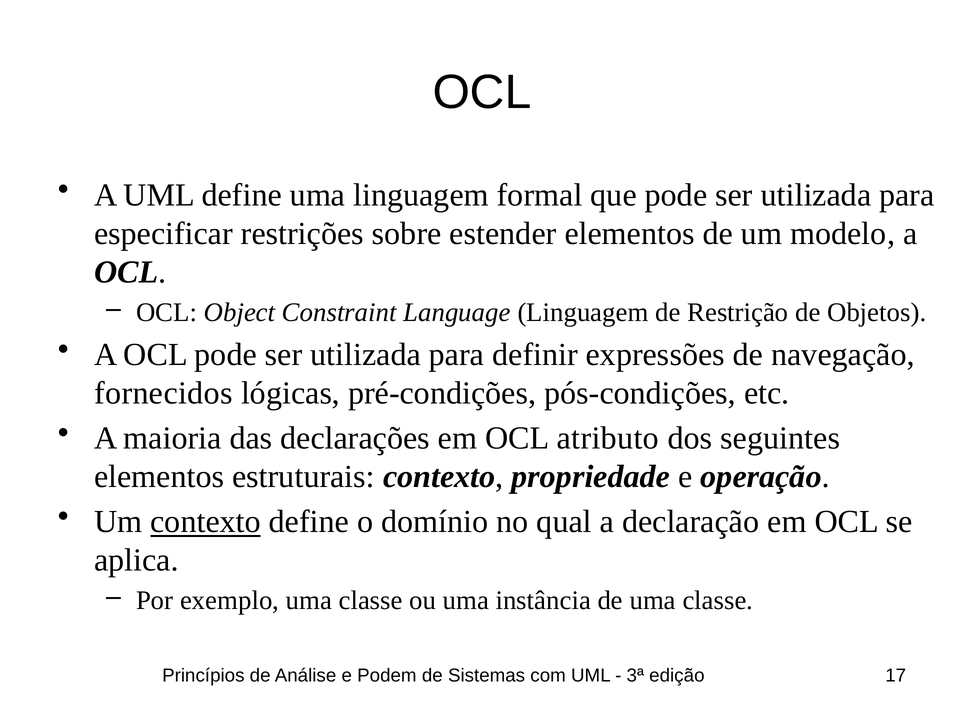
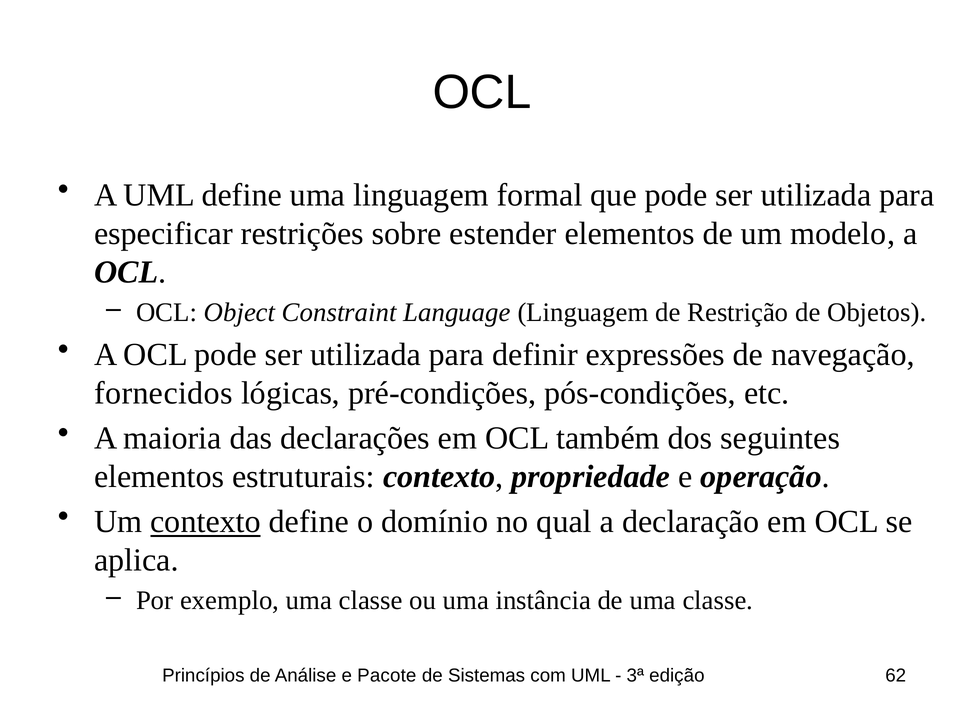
atributo: atributo -> também
Podem: Podem -> Pacote
17: 17 -> 62
